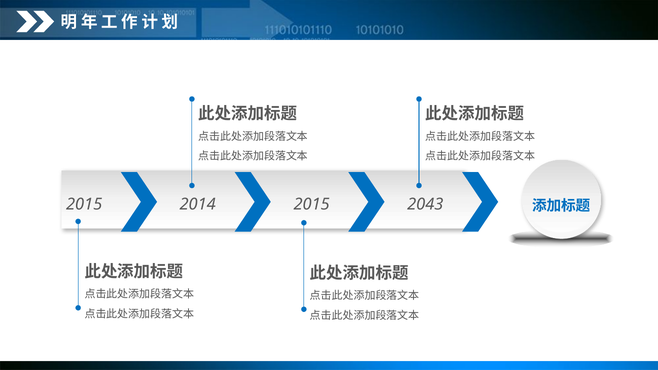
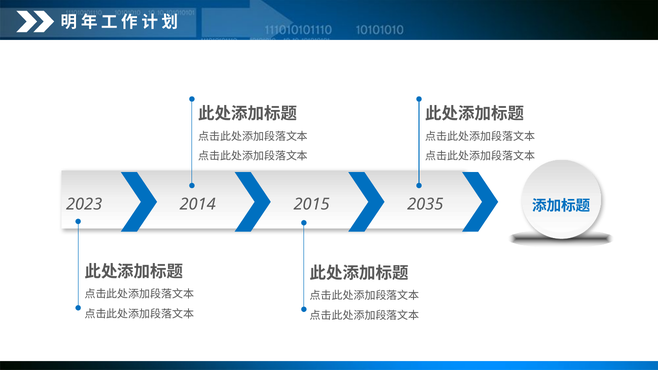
2015 at (84, 205): 2015 -> 2023
2043: 2043 -> 2035
